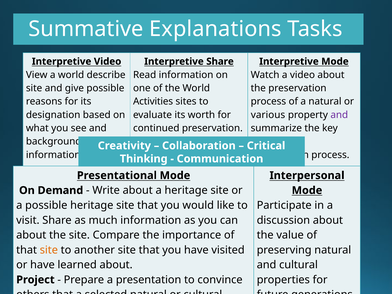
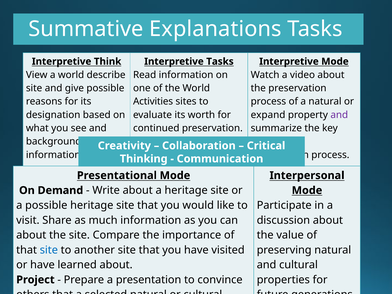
Interpretive Video: Video -> Think
Interpretive Share: Share -> Tasks
various: various -> expand
site at (49, 250) colour: orange -> blue
